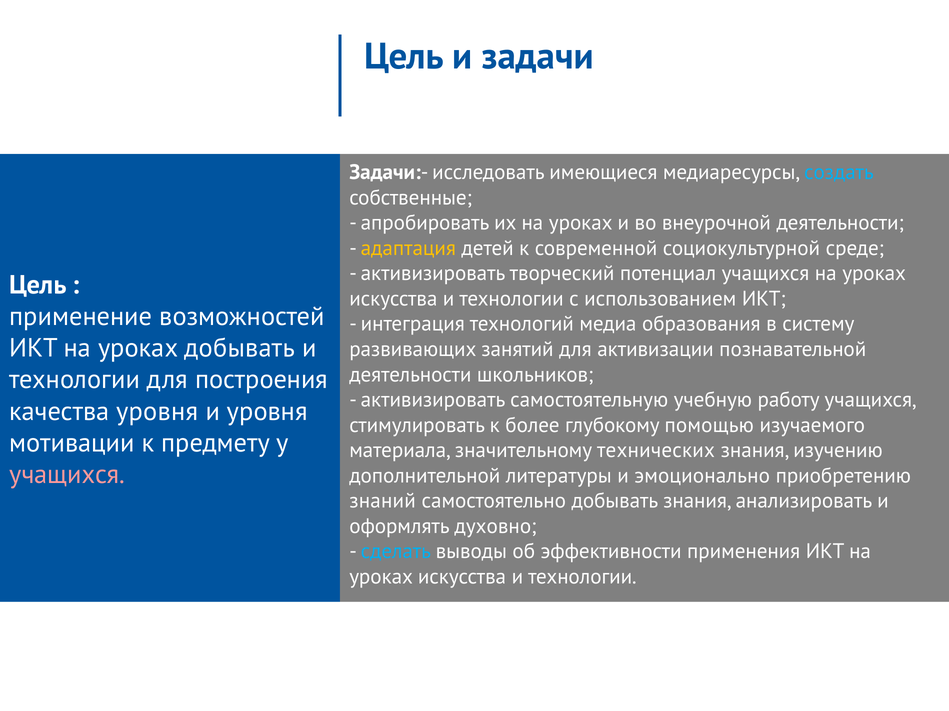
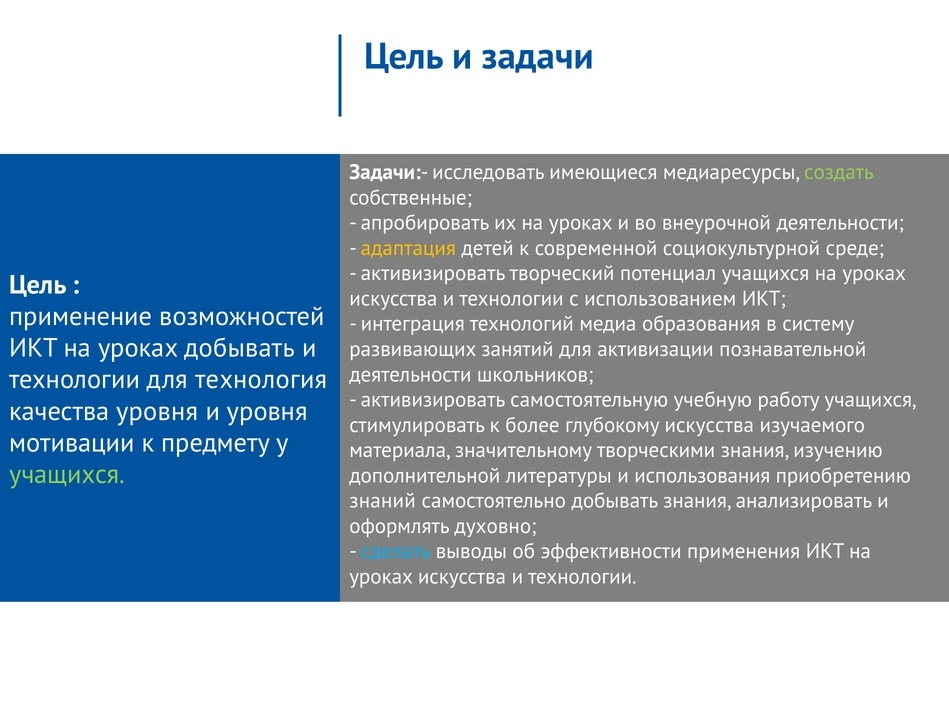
создать colour: light blue -> light green
построения: построения -> технология
глубокому помощью: помощью -> искусства
технических: технических -> творческими
учащихся at (67, 475) colour: pink -> light green
эмоционально: эмоционально -> использования
